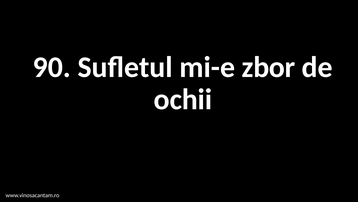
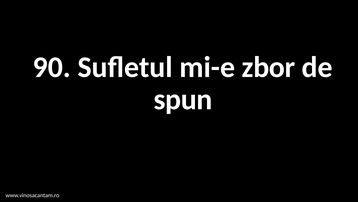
ochii: ochii -> spun
